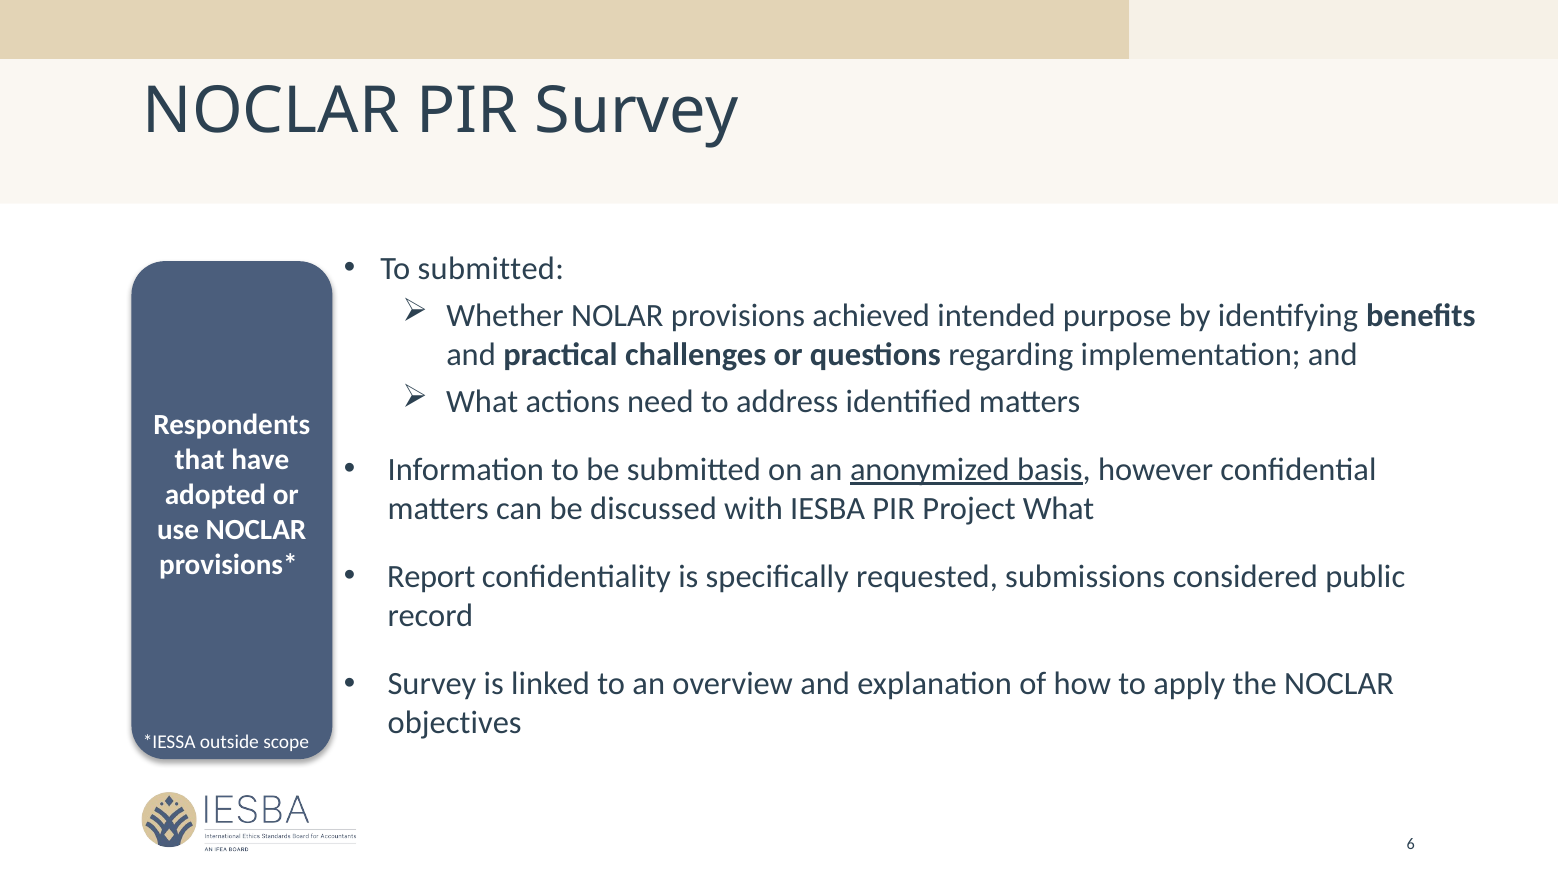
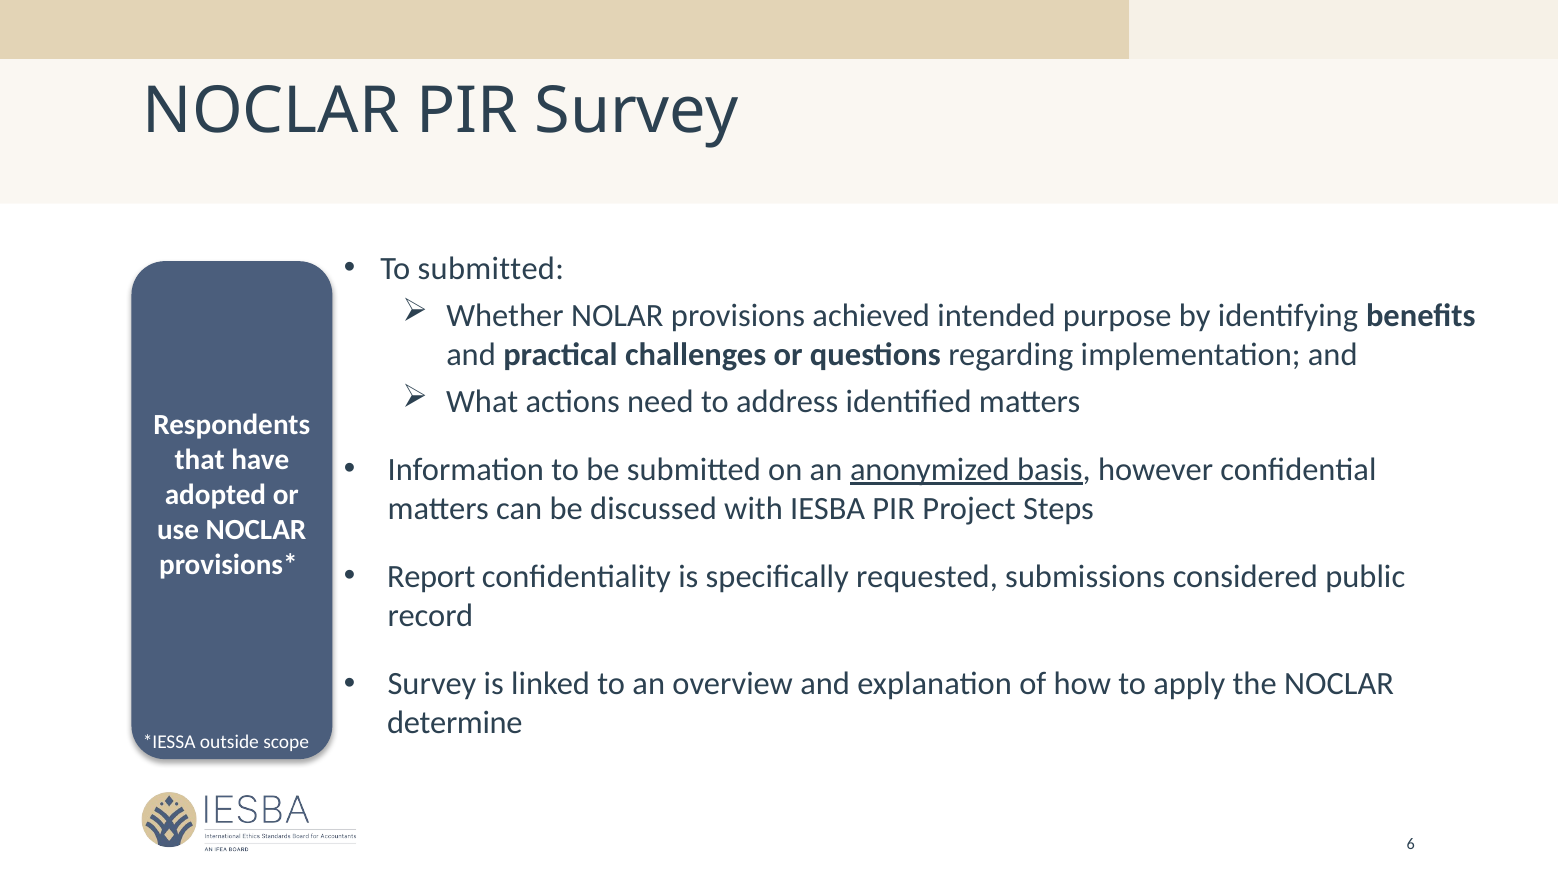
Project What: What -> Steps
objectives: objectives -> determine
